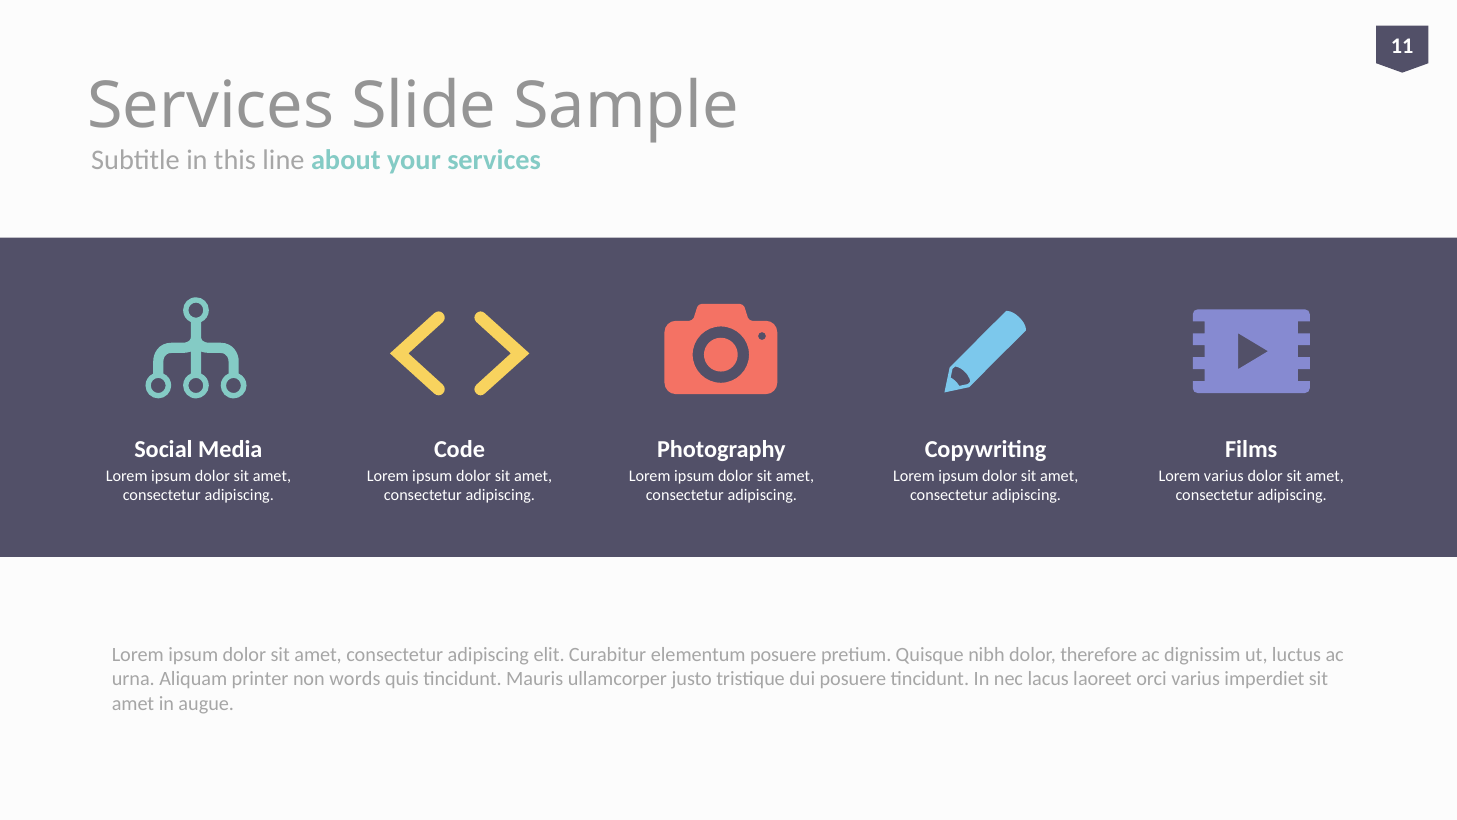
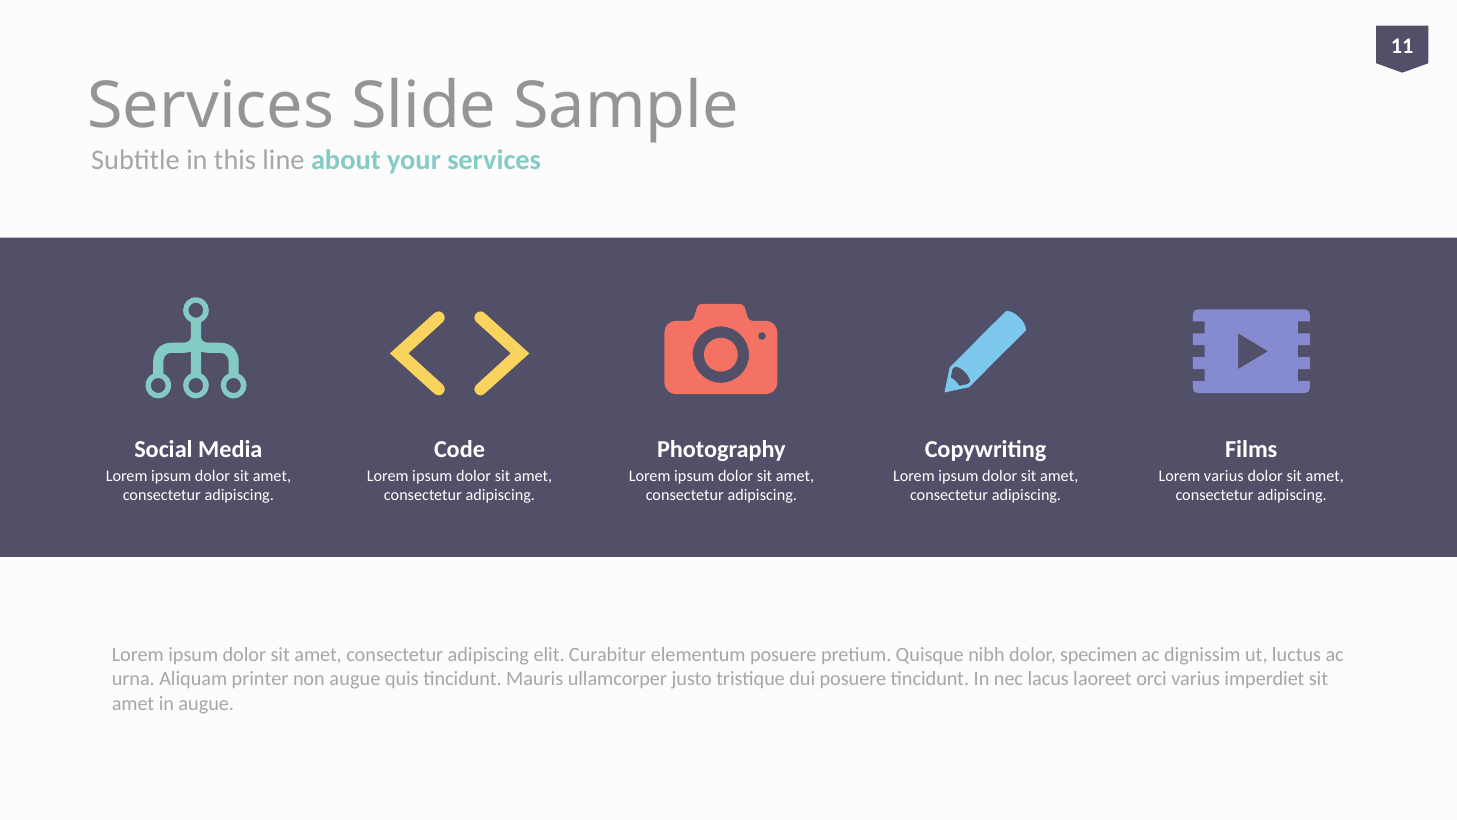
therefore: therefore -> specimen
non words: words -> augue
